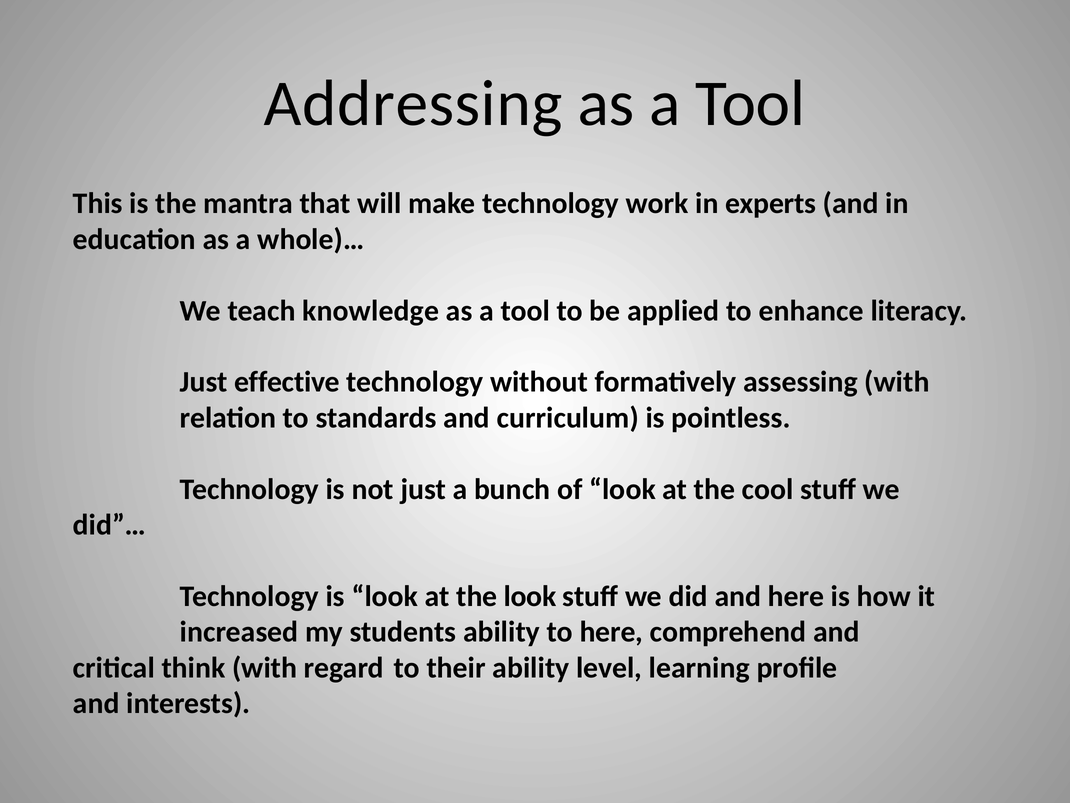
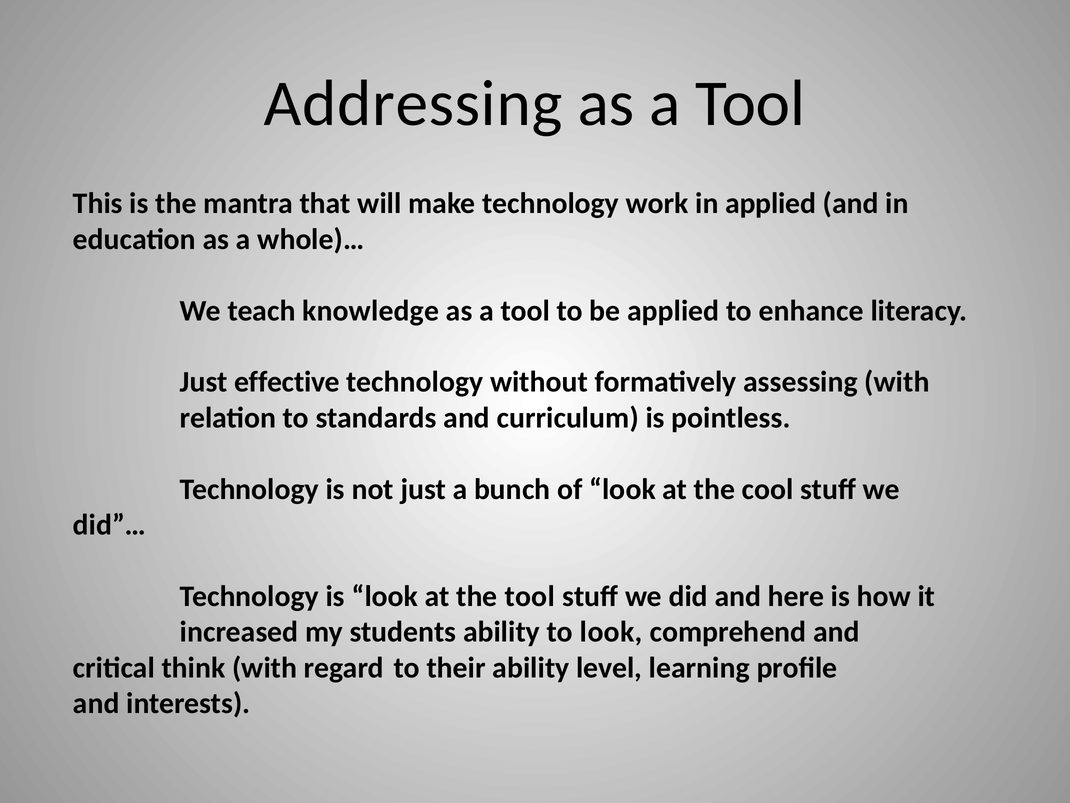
in experts: experts -> applied
the look: look -> tool
to here: here -> look
